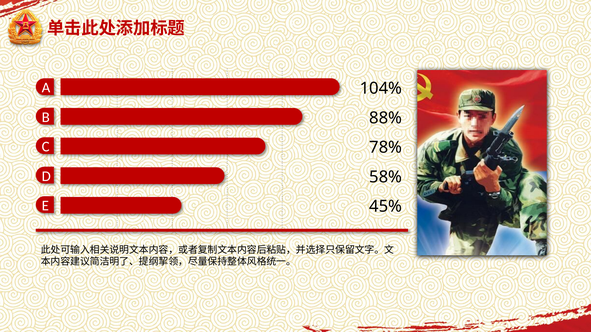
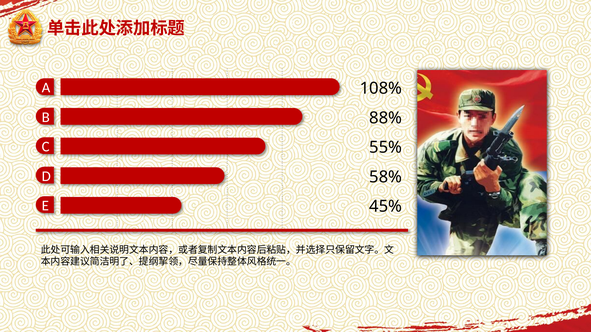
104%: 104% -> 108%
78%: 78% -> 55%
